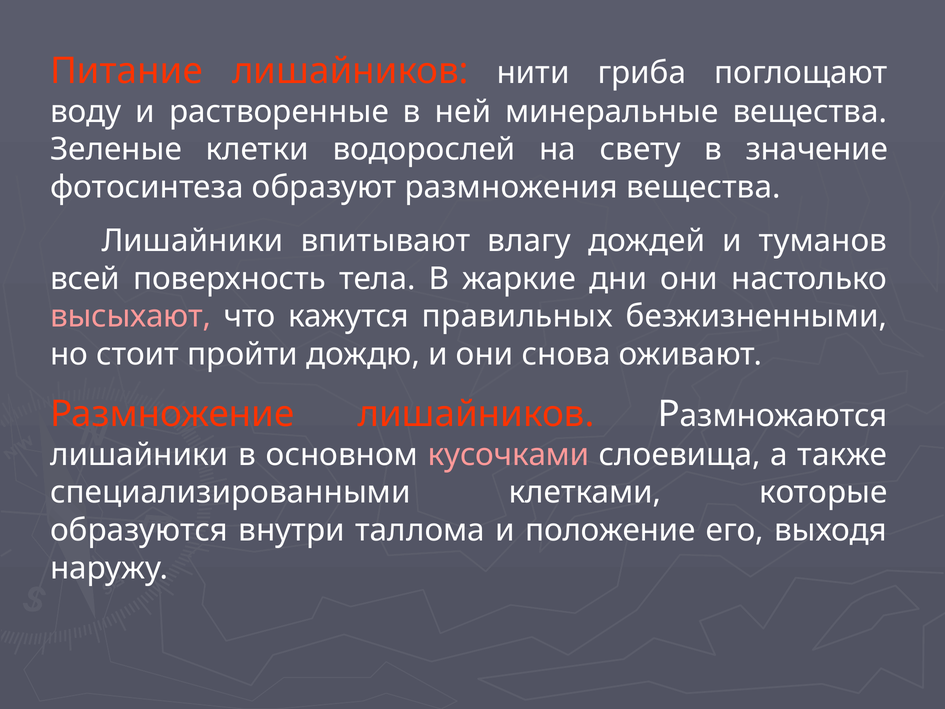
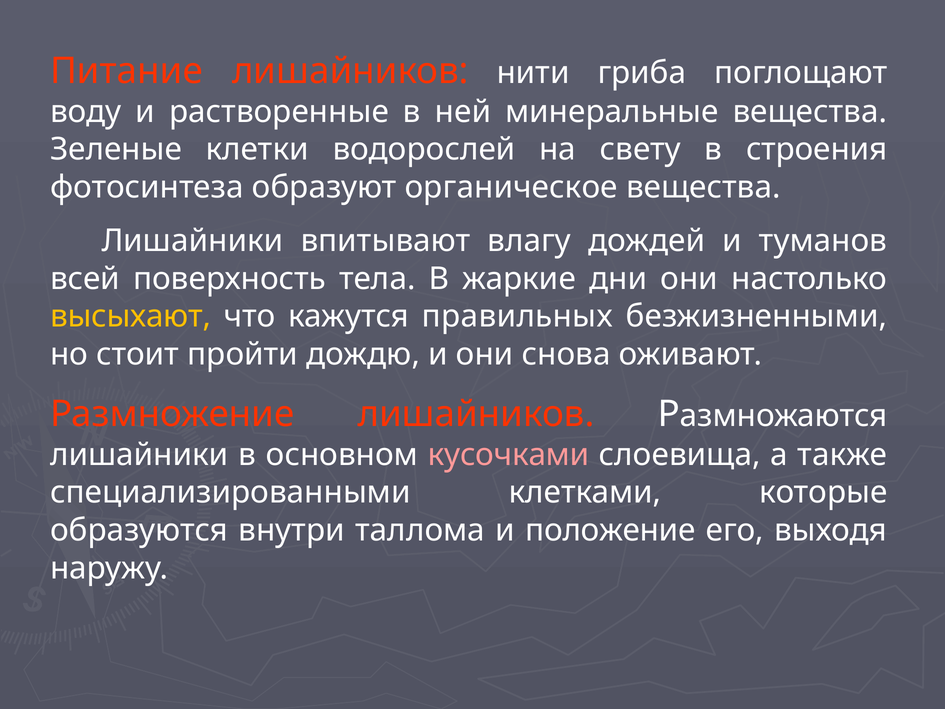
значение: значение -> строения
размножения: размножения -> органическое
высыхают colour: pink -> yellow
